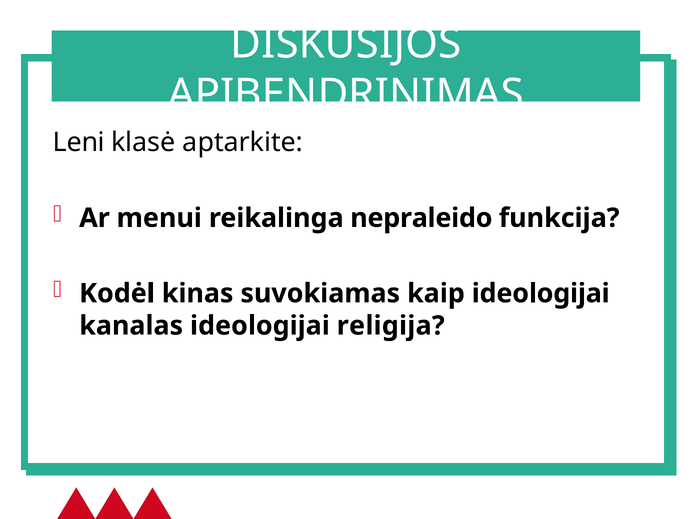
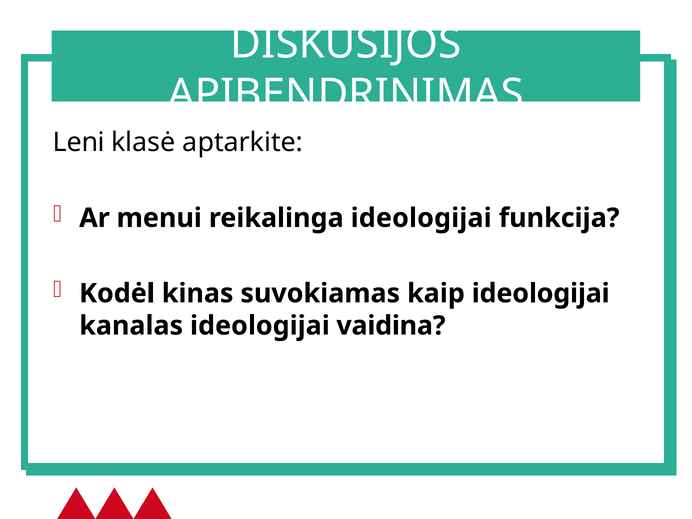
reikalinga nepraleido: nepraleido -> ideologijai
religija: religija -> vaidina
